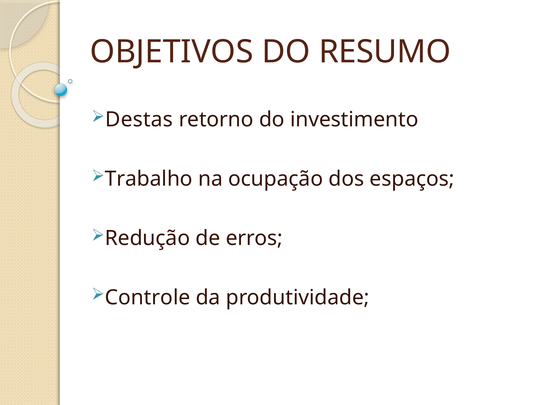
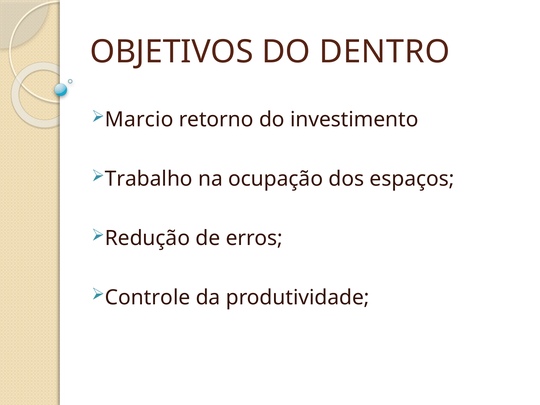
RESUMO: RESUMO -> DENTRO
Destas: Destas -> Marcio
